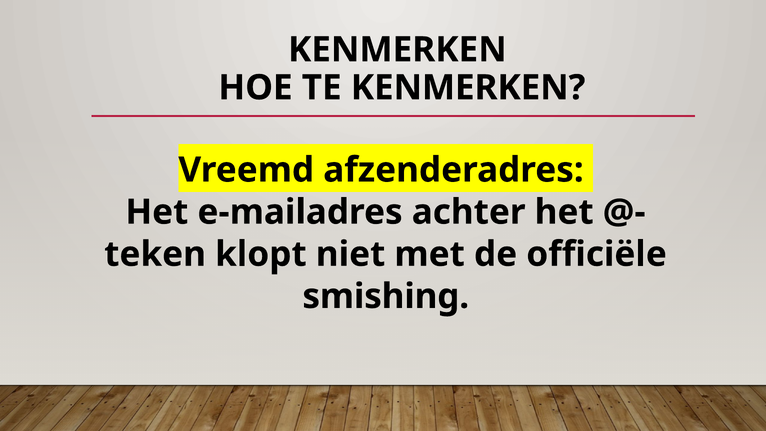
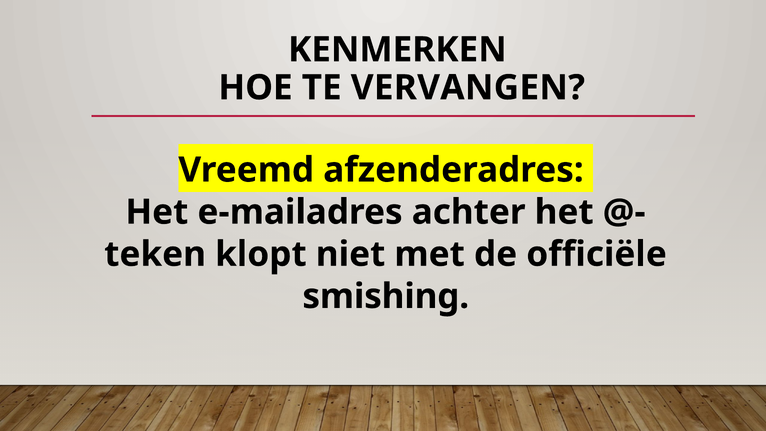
TE KENMERKEN: KENMERKEN -> VERVANGEN
